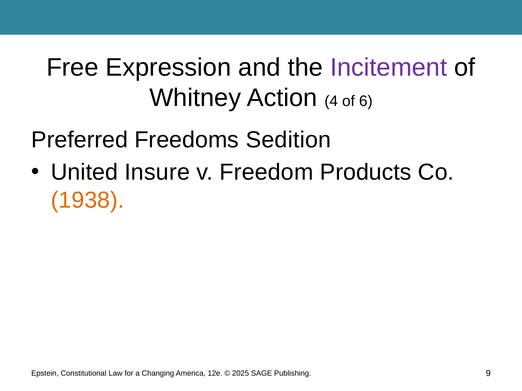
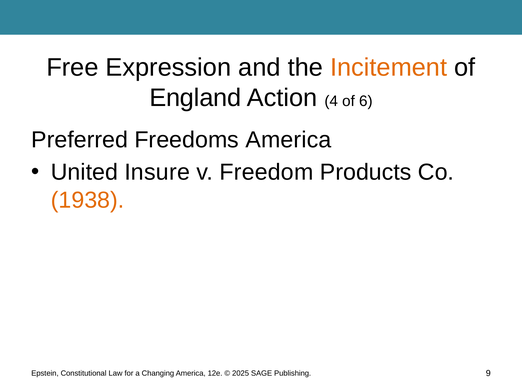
Incitement colour: purple -> orange
Whitney: Whitney -> England
Freedoms Sedition: Sedition -> America
